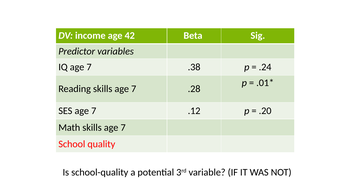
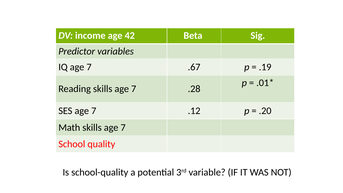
.38: .38 -> .67
.24: .24 -> .19
